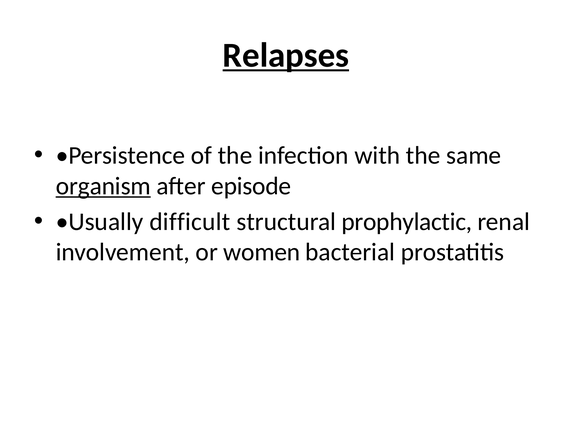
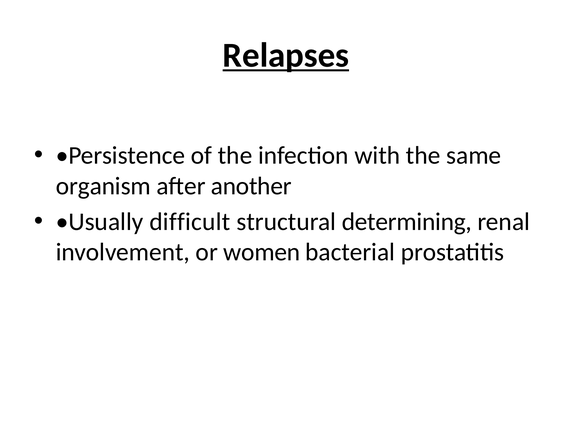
organism underline: present -> none
episode: episode -> another
prophylactic: prophylactic -> determining
